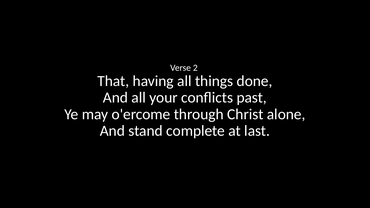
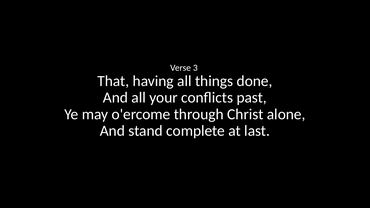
2: 2 -> 3
